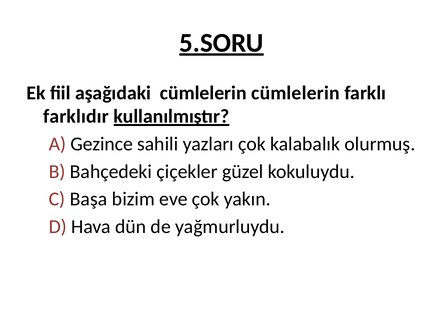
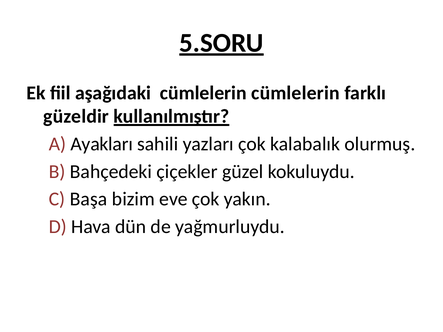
farklıdır: farklıdır -> güzeldir
Gezince: Gezince -> Ayakları
